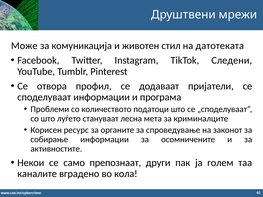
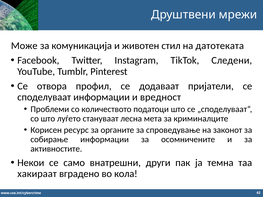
програма: програма -> вредност
препознаат: препознаат -> внатрешни
голем: голем -> темна
каналите: каналите -> хакираат
